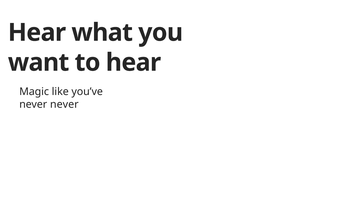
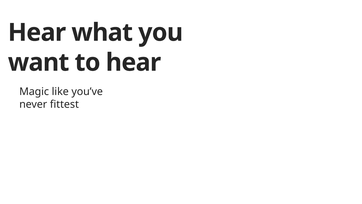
never never: never -> fittest
